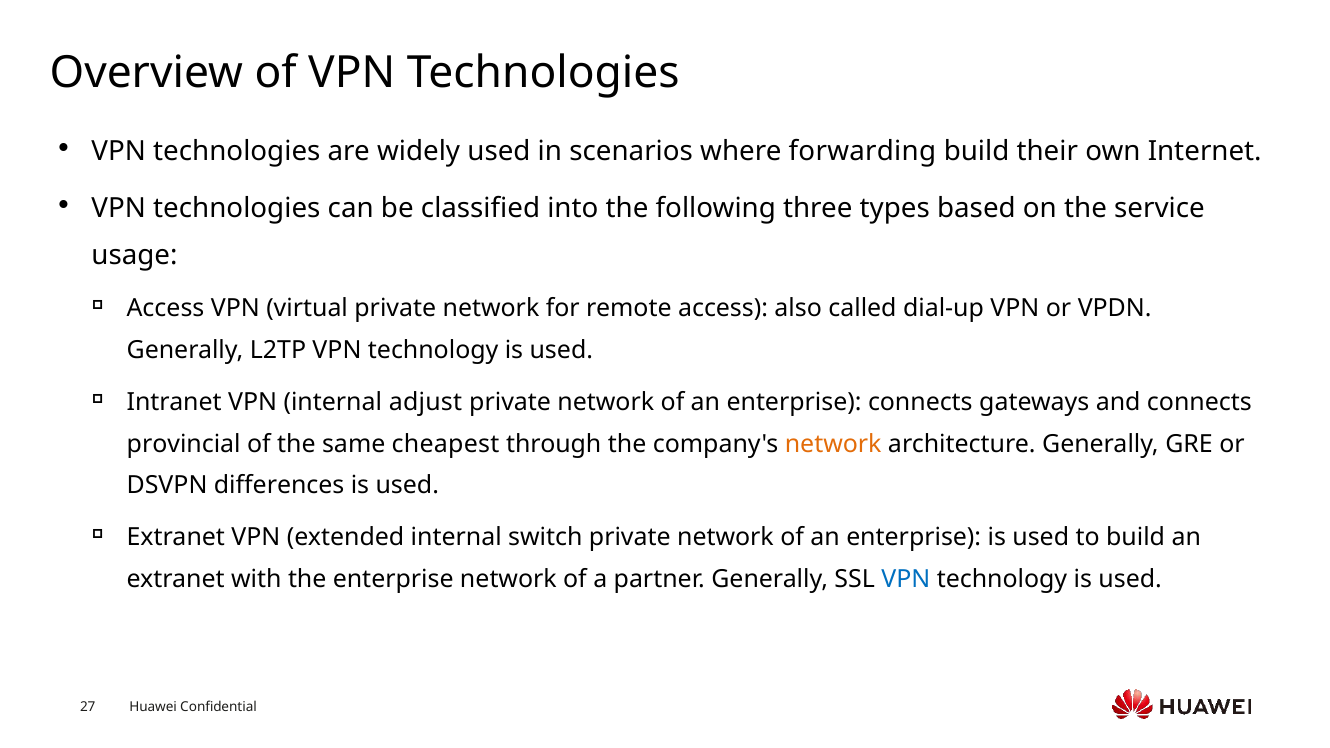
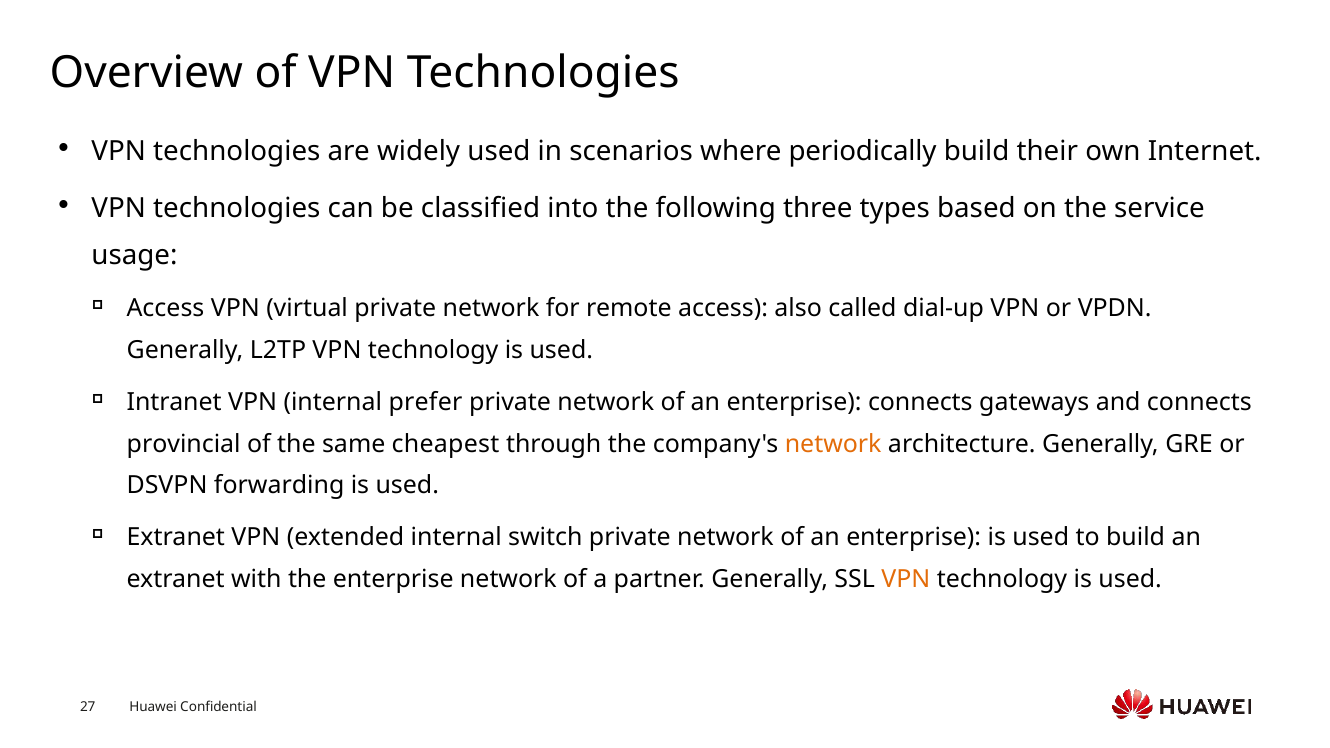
forwarding: forwarding -> periodically
adjust: adjust -> prefer
differences: differences -> forwarding
VPN at (906, 580) colour: blue -> orange
